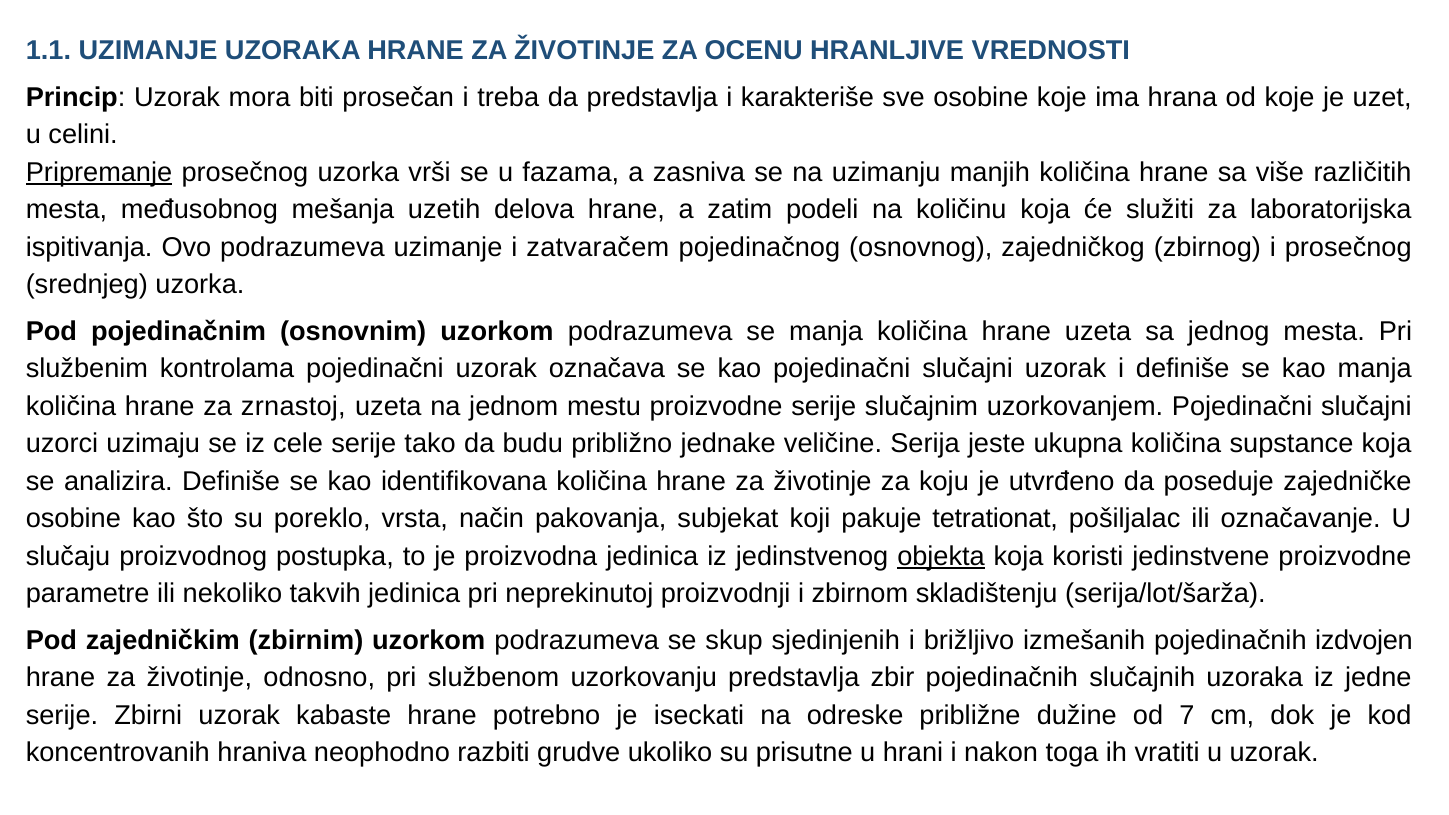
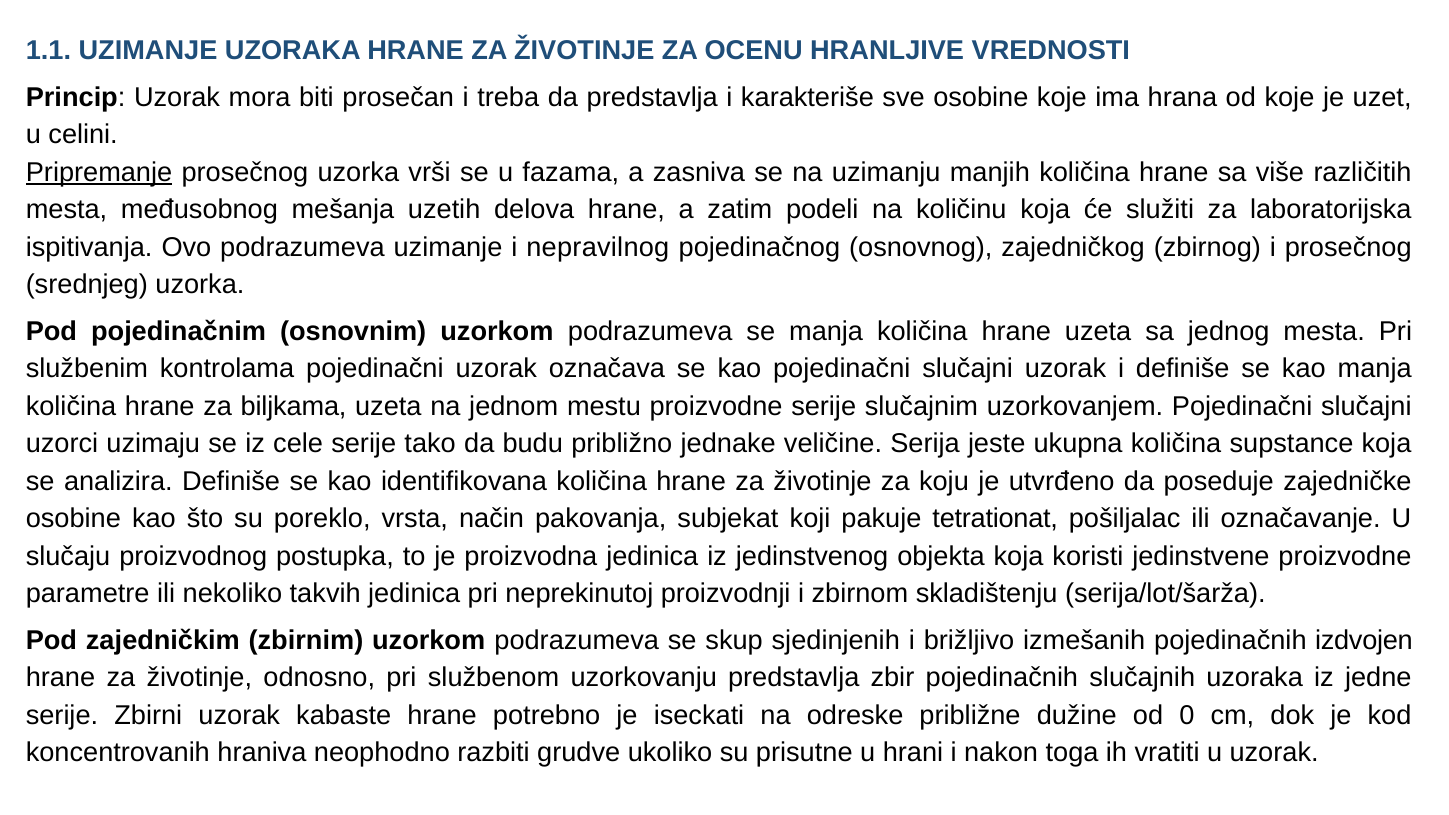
zatvaračem: zatvaračem -> nepravilnog
zrnastoj: zrnastoj -> biljkama
objekta underline: present -> none
7: 7 -> 0
